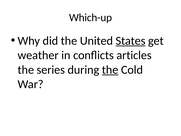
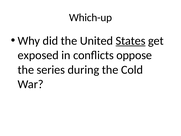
weather: weather -> exposed
articles: articles -> oppose
the at (110, 70) underline: present -> none
